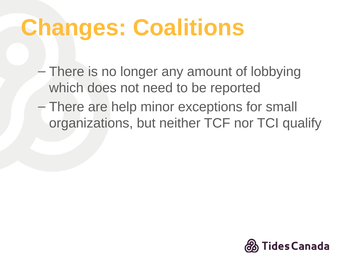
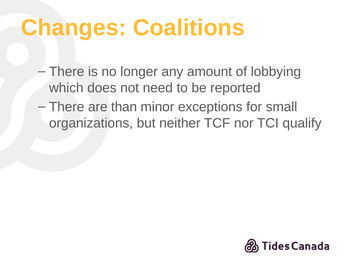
help: help -> than
